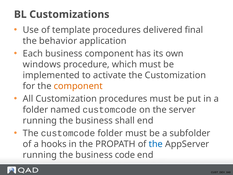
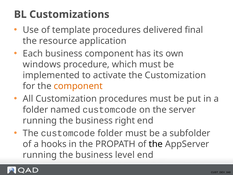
behavior: behavior -> resource
shall: shall -> right
the at (156, 144) colour: blue -> black
code: code -> level
